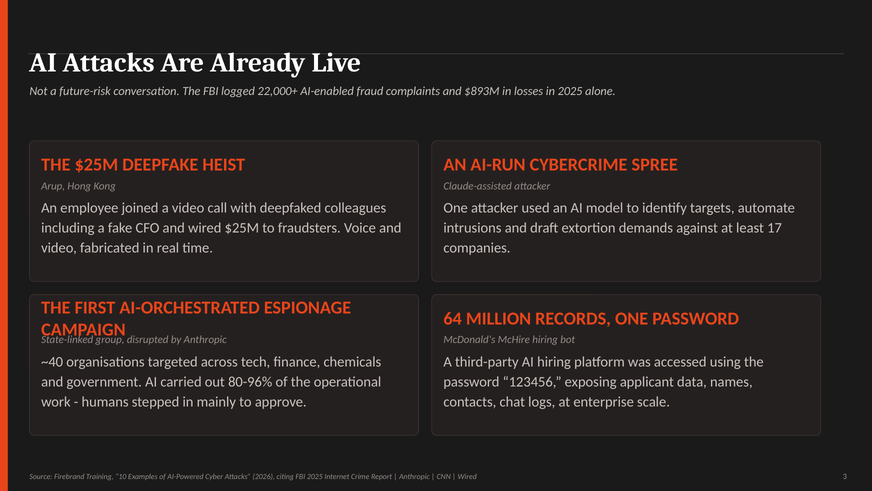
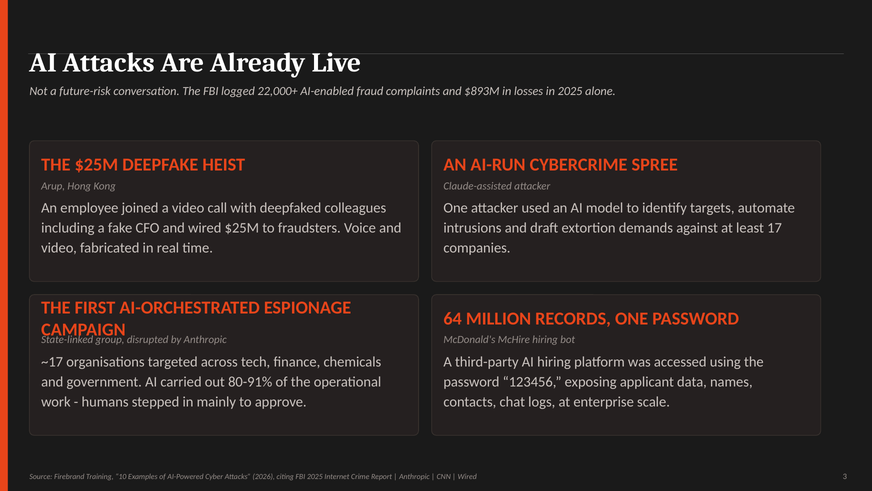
~40: ~40 -> ~17
80-96%: 80-96% -> 80-91%
